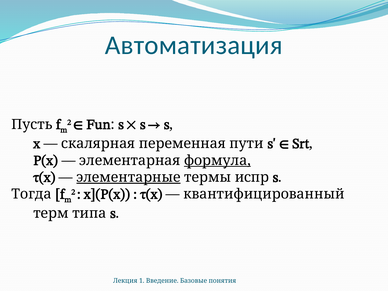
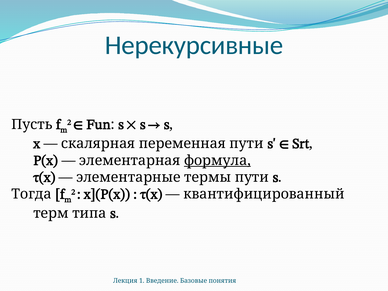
Автоматизация: Автоматизация -> Нерекурсивные
элементарные underline: present -> none
термы испр: испр -> пути
